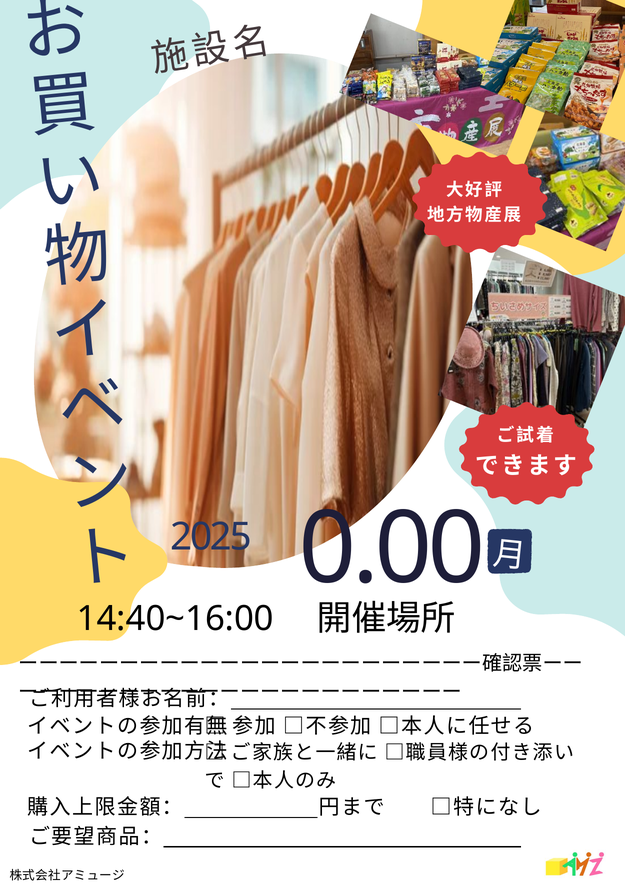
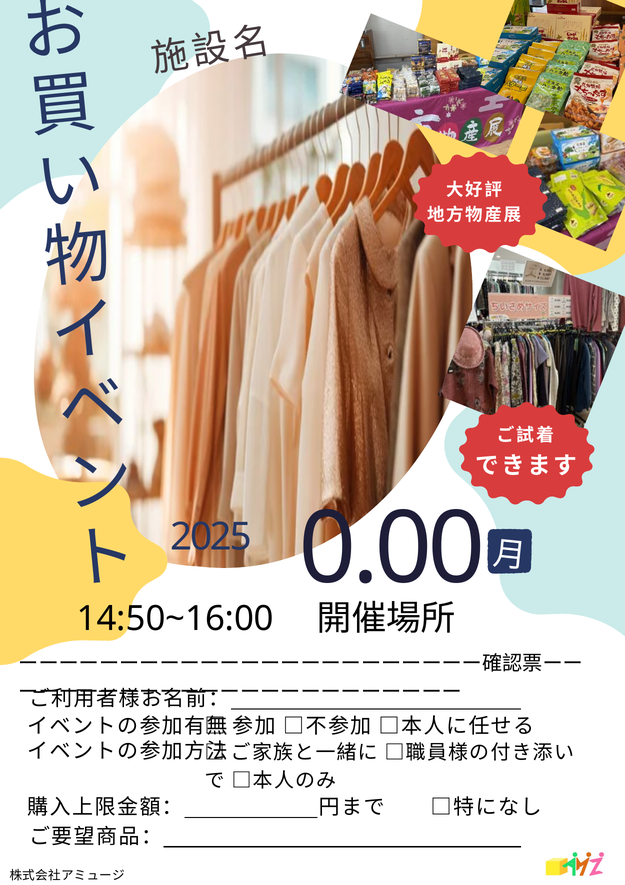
14:40~16:00: 14:40~16:00 -> 14:50~16:00
